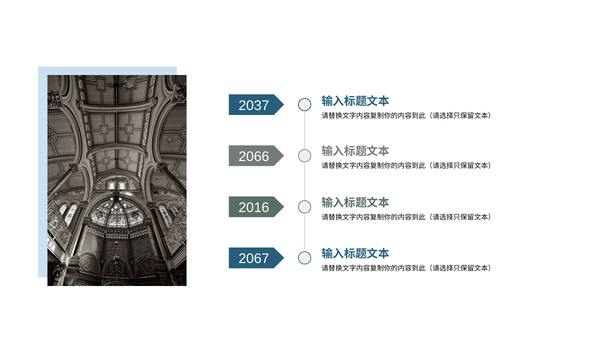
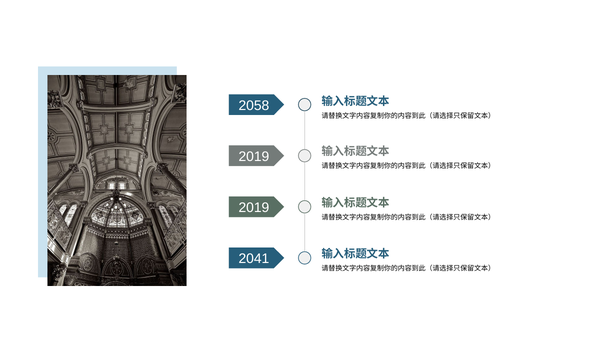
2037: 2037 -> 2058
2066 at (254, 157): 2066 -> 2019
2016 at (254, 208): 2016 -> 2019
2067: 2067 -> 2041
